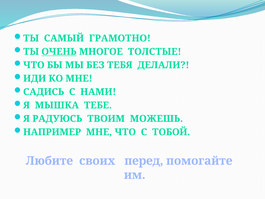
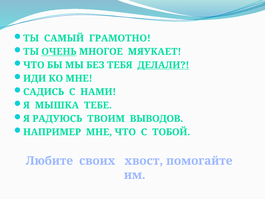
ТОЛСТЫЕ: ТОЛСТЫЕ -> МЯУКАЕТ
ДЕЛАЛИ underline: none -> present
МОЖЕШЬ: МОЖЕШЬ -> ВЫВОДОВ
перед: перед -> хвост
